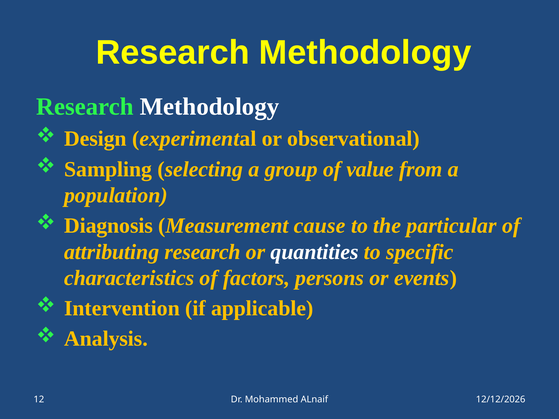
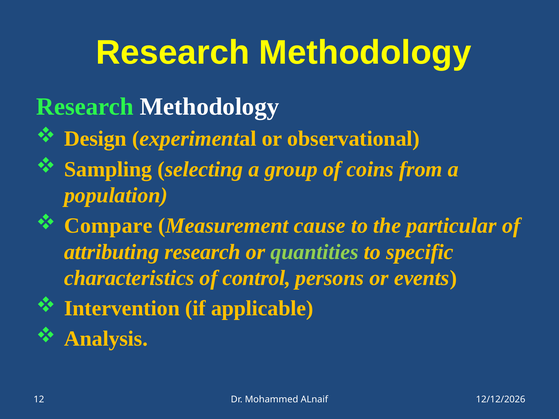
value: value -> coins
Diagnosis: Diagnosis -> Compare
quantities colour: white -> light green
factors: factors -> control
